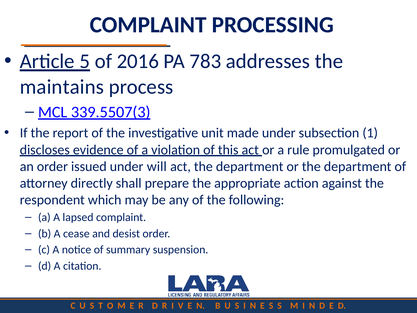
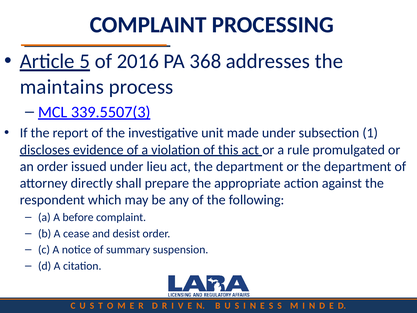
783: 783 -> 368
will: will -> lieu
lapsed: lapsed -> before
